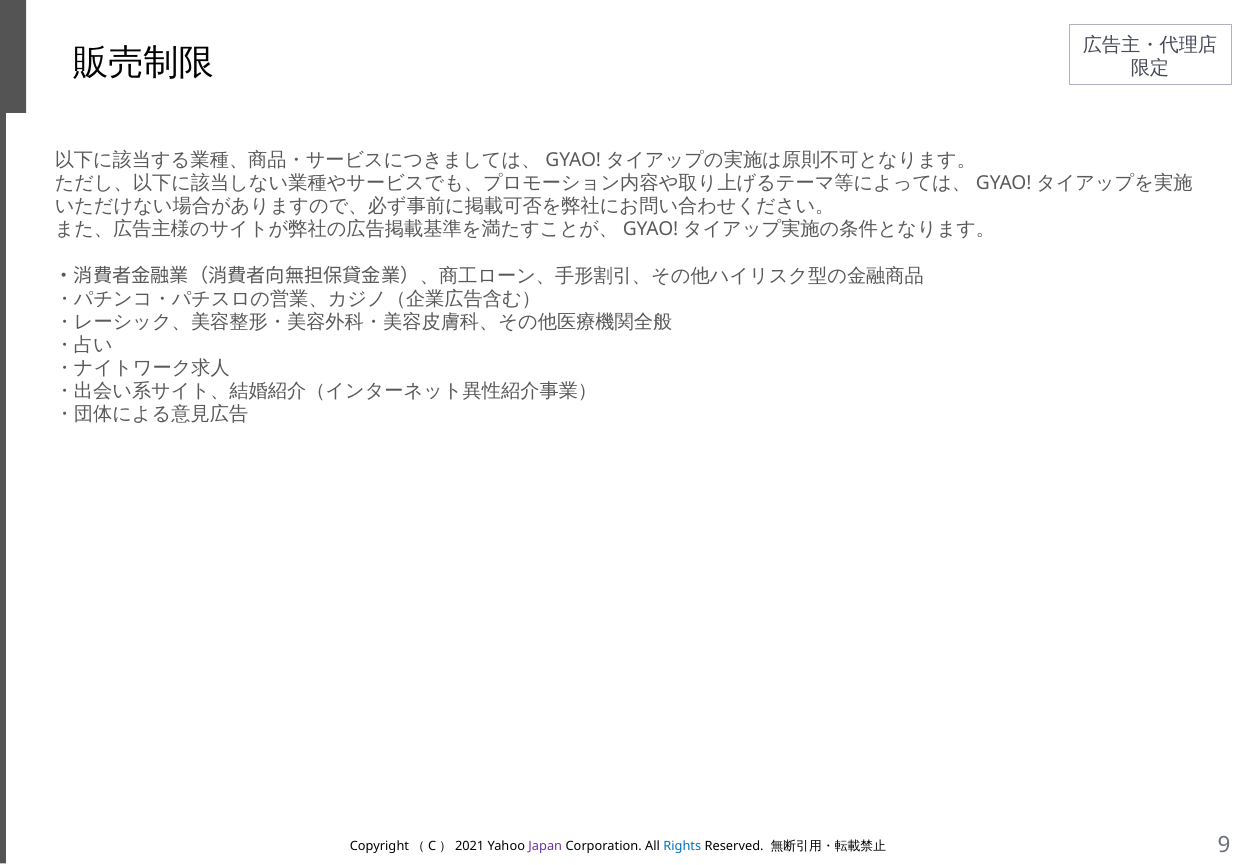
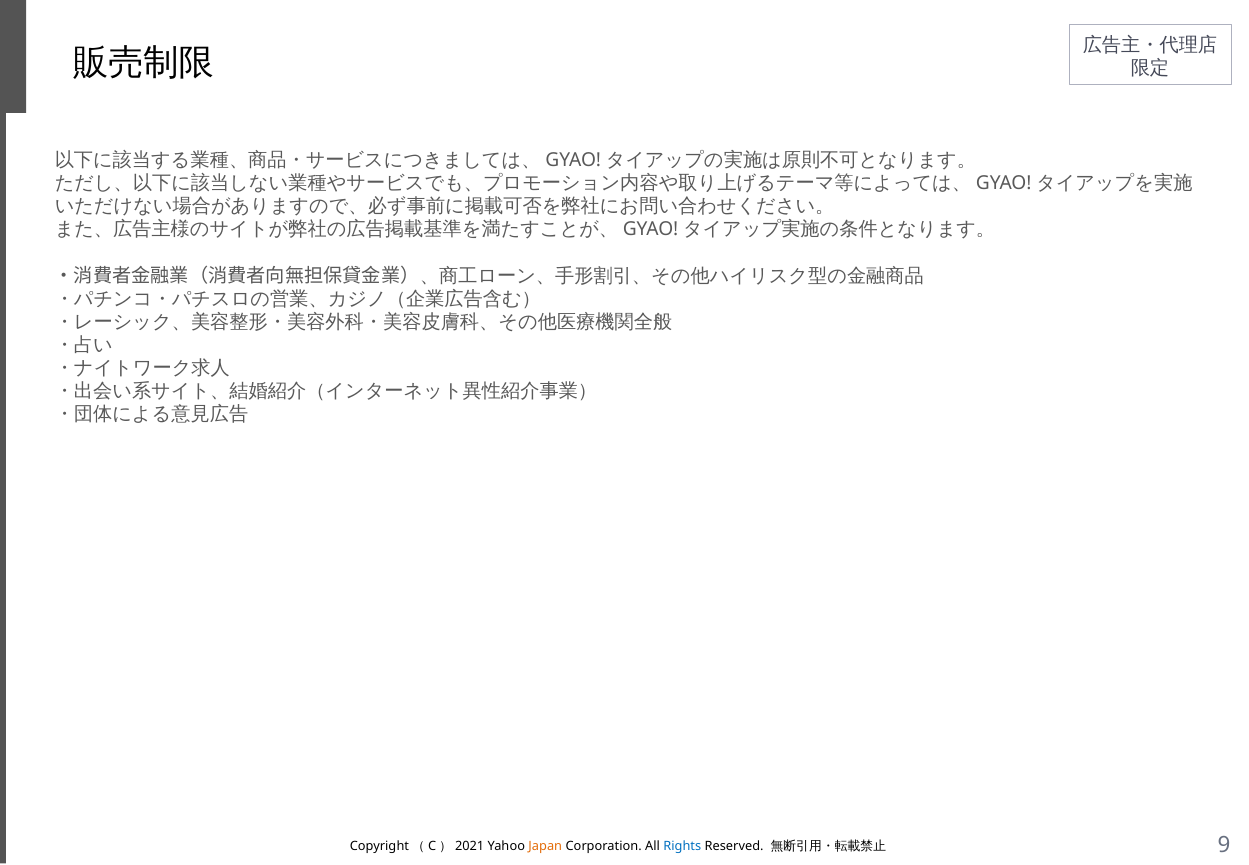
Japan colour: purple -> orange
